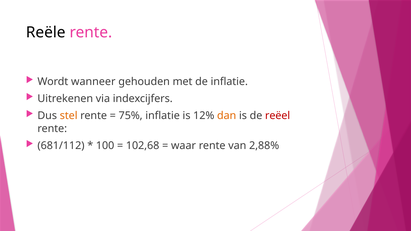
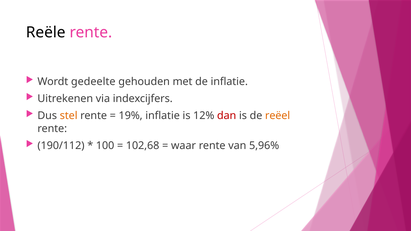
wanneer: wanneer -> gedeelte
75%: 75% -> 19%
dan colour: orange -> red
reëel colour: red -> orange
681/112: 681/112 -> 190/112
2,88%: 2,88% -> 5,96%
